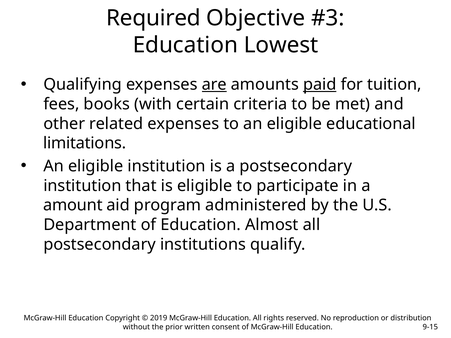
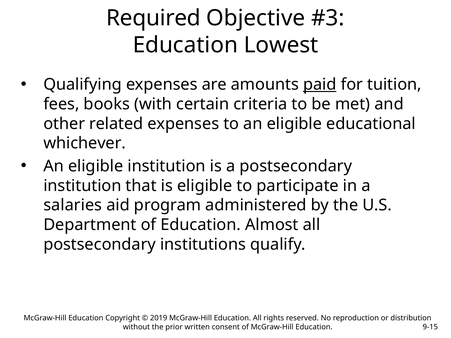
are underline: present -> none
limitations: limitations -> whichever
amount: amount -> salaries
